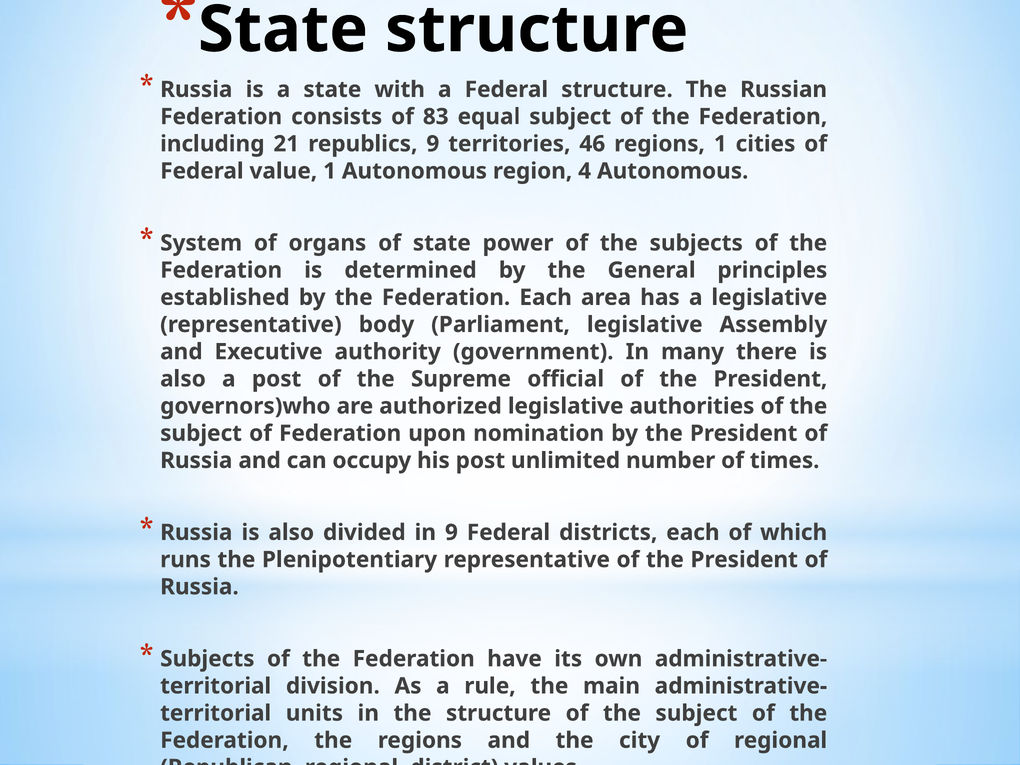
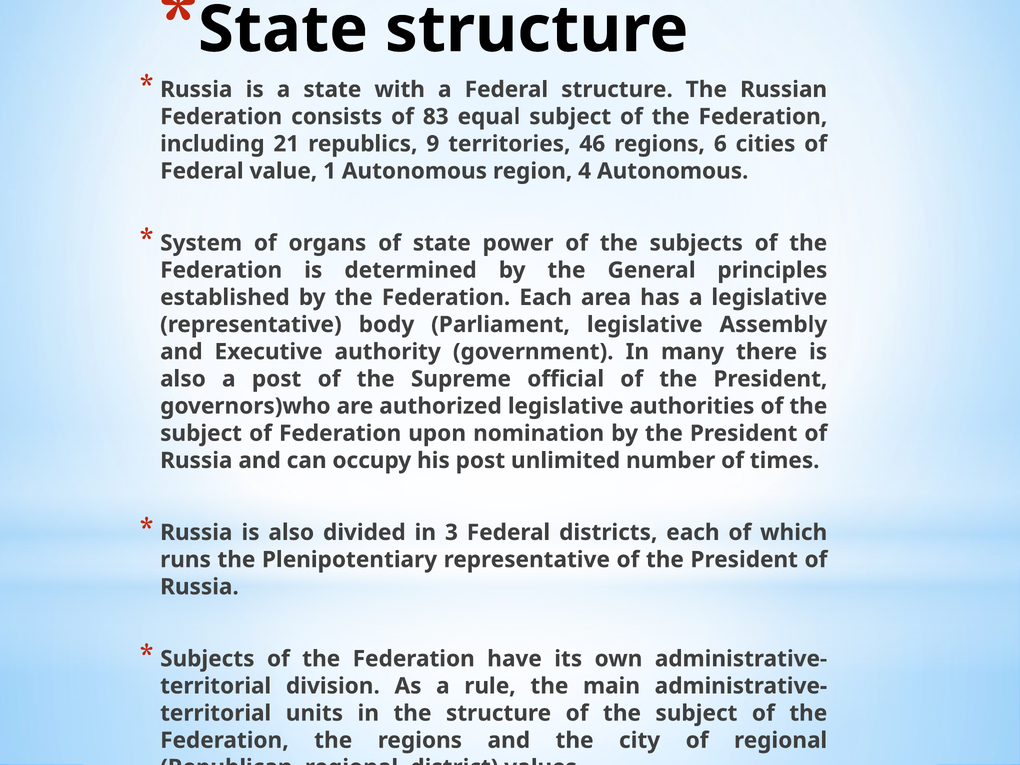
regions 1: 1 -> 6
in 9: 9 -> 3
